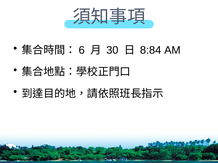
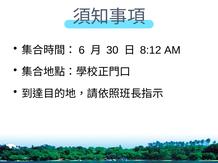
8:84: 8:84 -> 8:12
